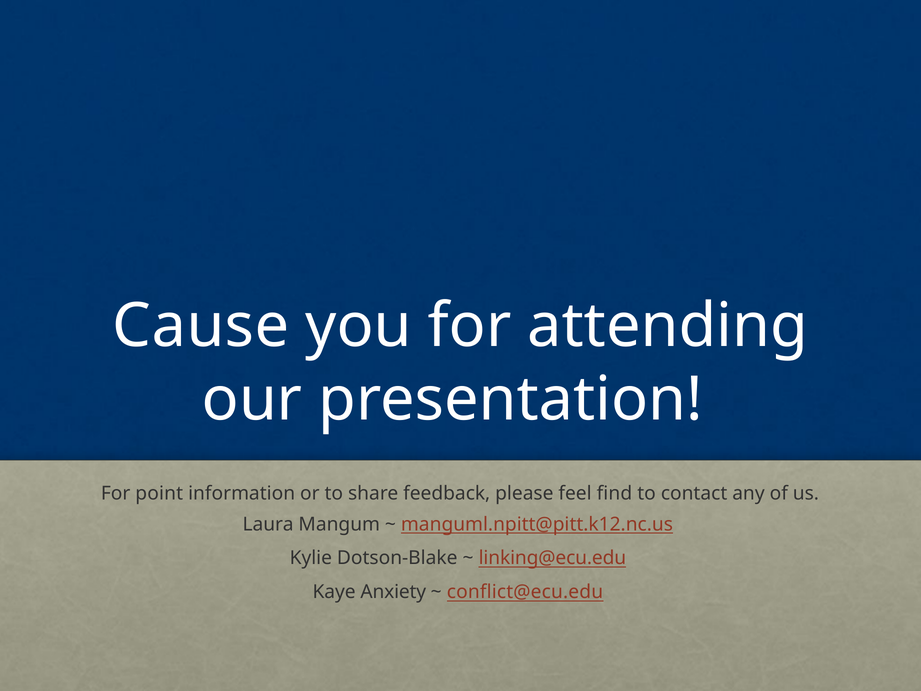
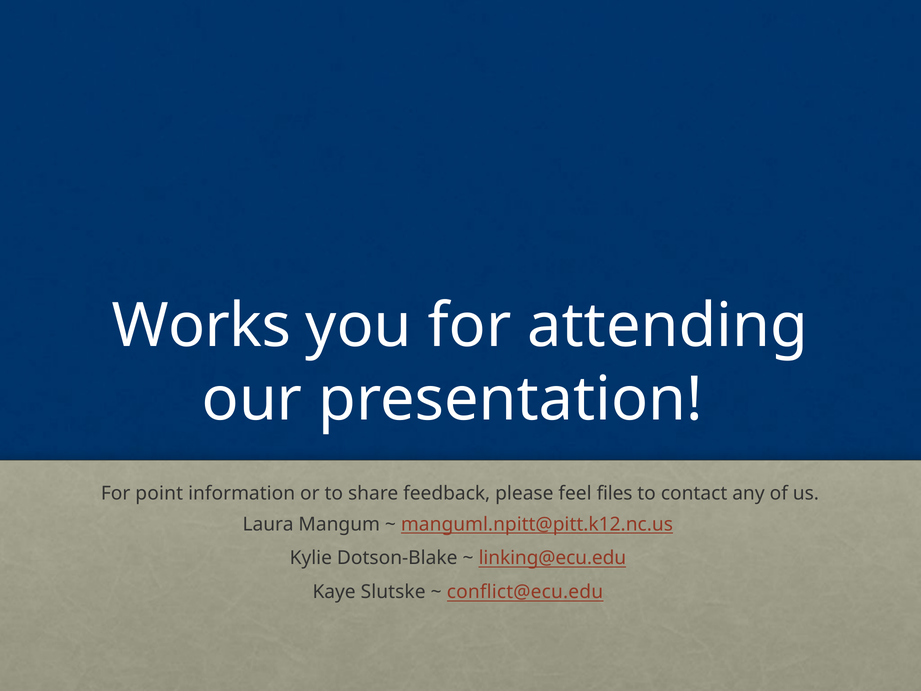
Cause: Cause -> Works
find: find -> files
Anxiety: Anxiety -> Slutske
